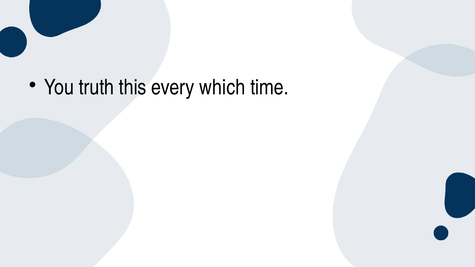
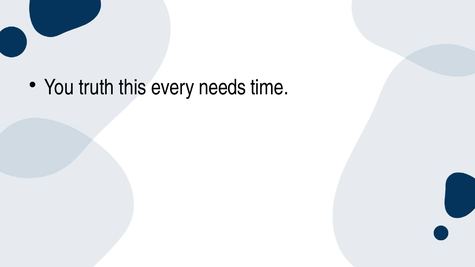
which: which -> needs
